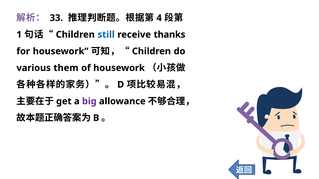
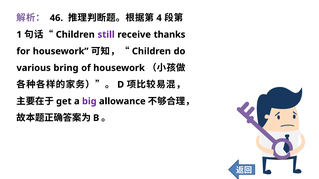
33: 33 -> 46
still colour: blue -> purple
them: them -> bring
